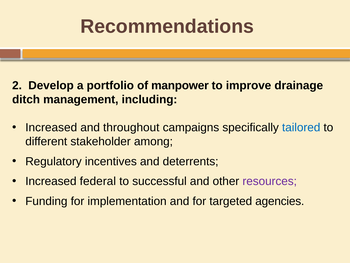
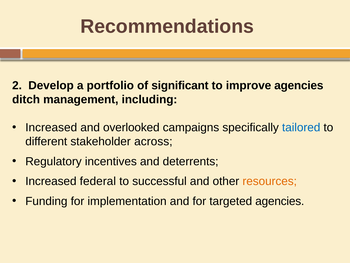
manpower: manpower -> significant
improve drainage: drainage -> agencies
throughout: throughout -> overlooked
among: among -> across
resources colour: purple -> orange
